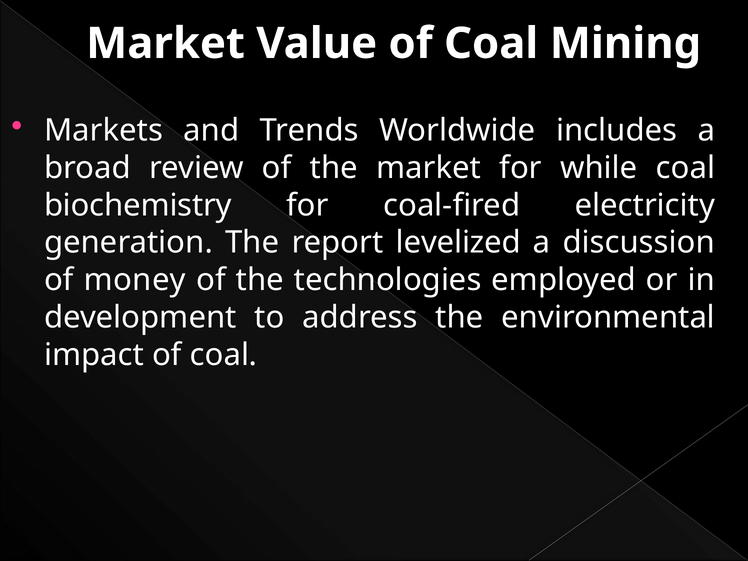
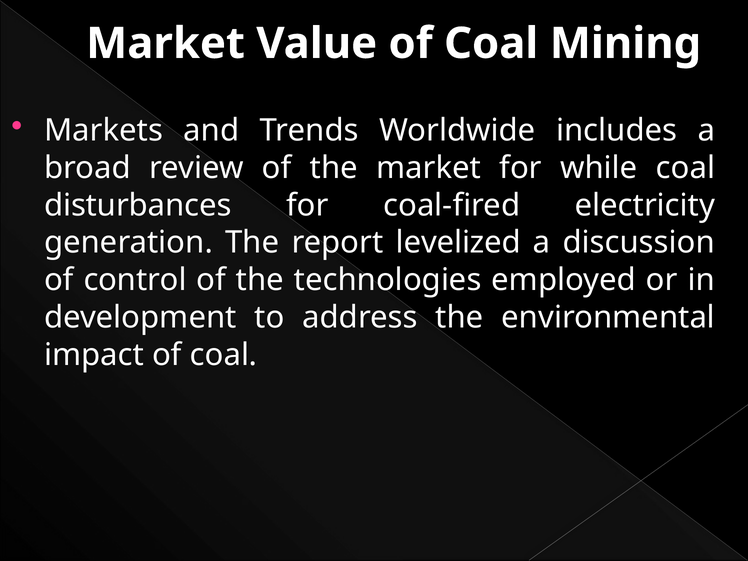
biochemistry: biochemistry -> disturbances
money: money -> control
